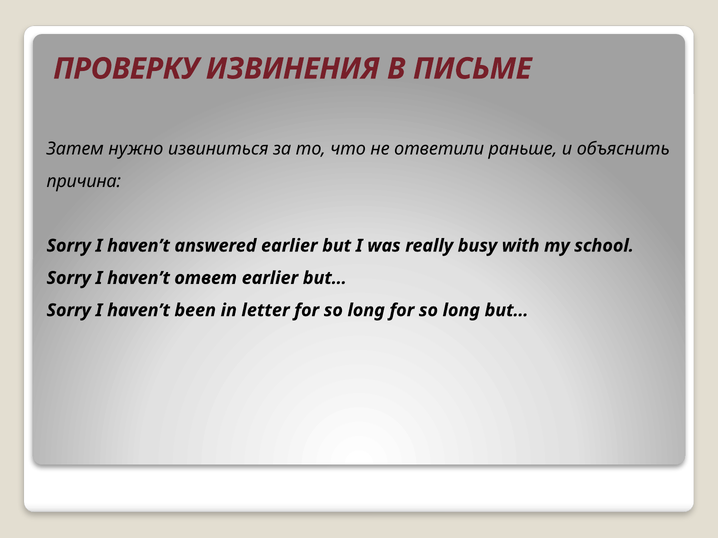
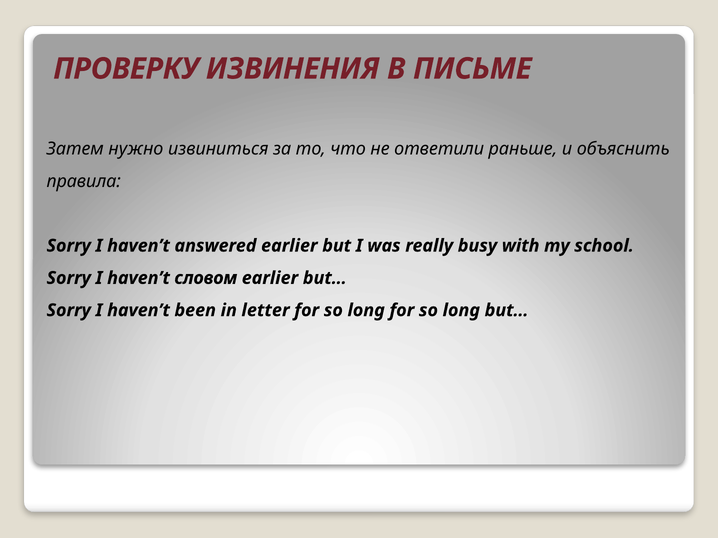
причина: причина -> правила
ответ: ответ -> словом
